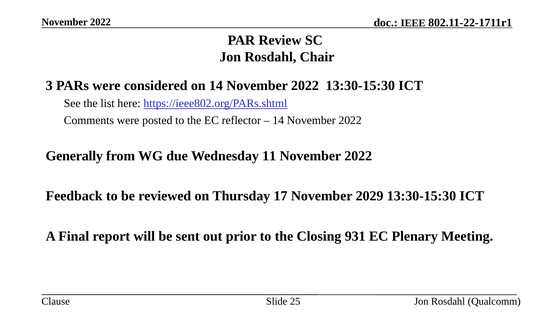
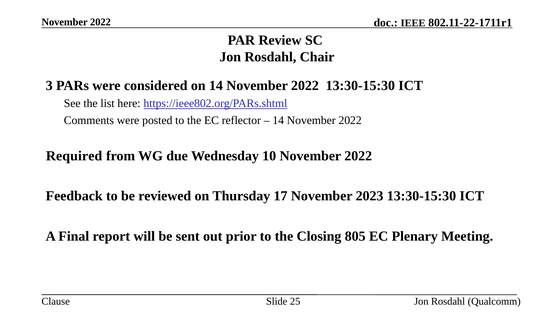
Generally: Generally -> Required
11: 11 -> 10
2029: 2029 -> 2023
931: 931 -> 805
